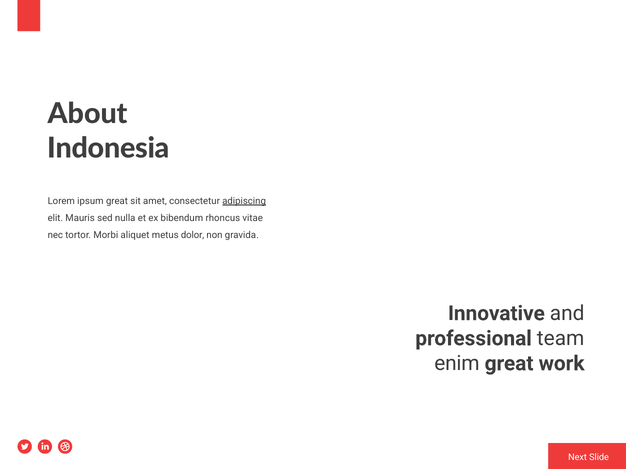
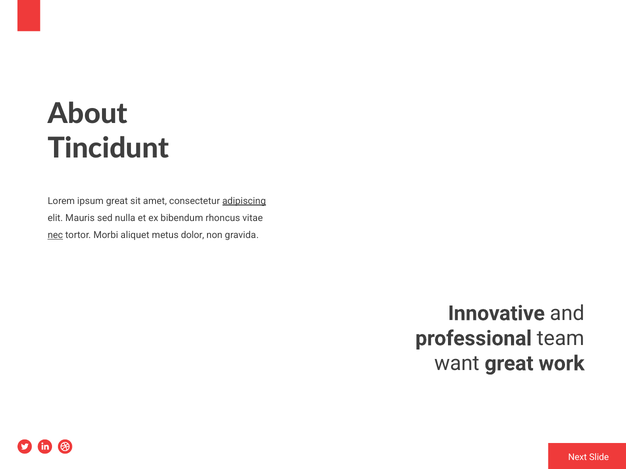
Indonesia: Indonesia -> Tincidunt
nec underline: none -> present
enim: enim -> want
